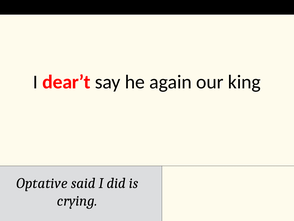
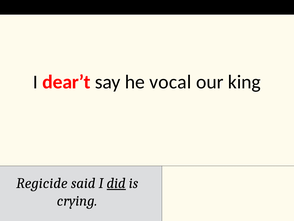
again: again -> vocal
Optative: Optative -> Regicide
did underline: none -> present
